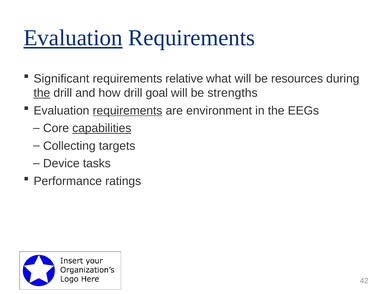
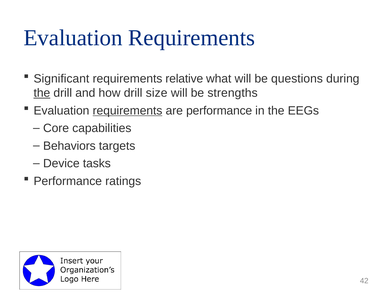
Evaluation at (73, 38) underline: present -> none
resources: resources -> questions
goal: goal -> size
are environment: environment -> performance
capabilities underline: present -> none
Collecting: Collecting -> Behaviors
